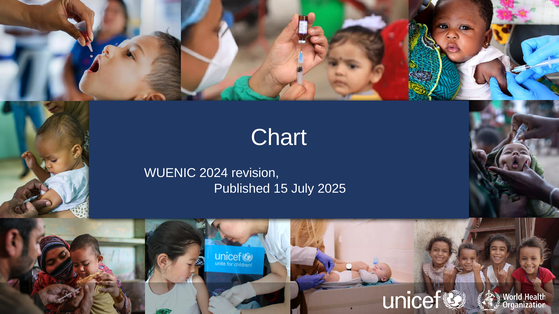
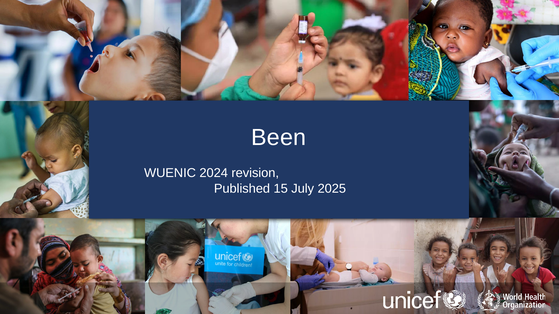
Chart: Chart -> Been
